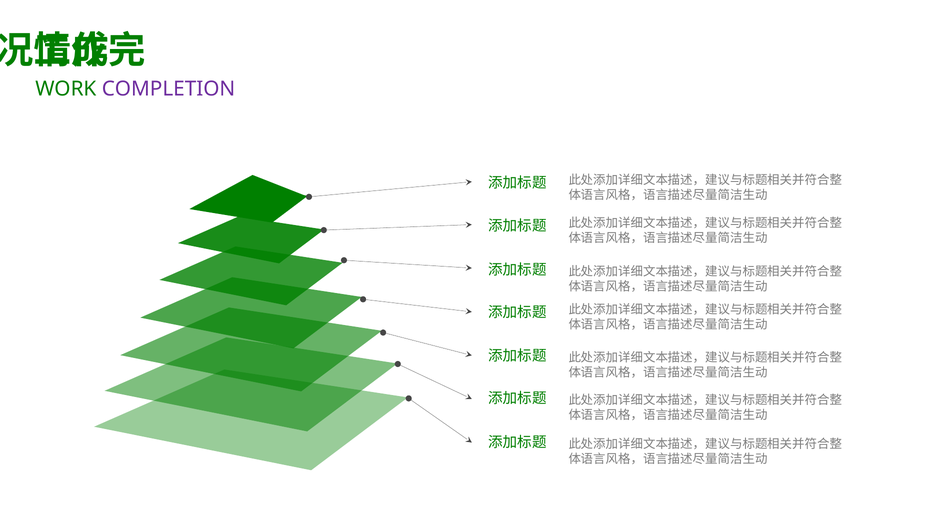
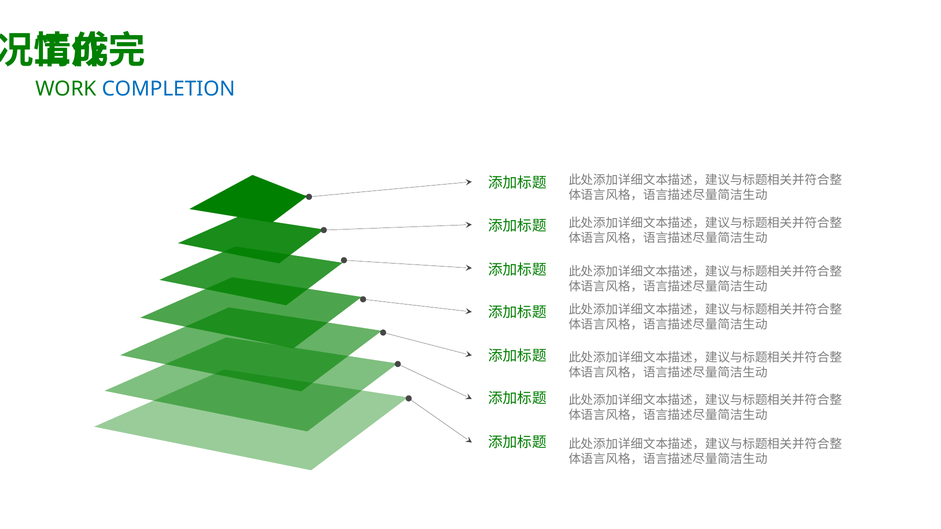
COMPLETION colour: purple -> blue
